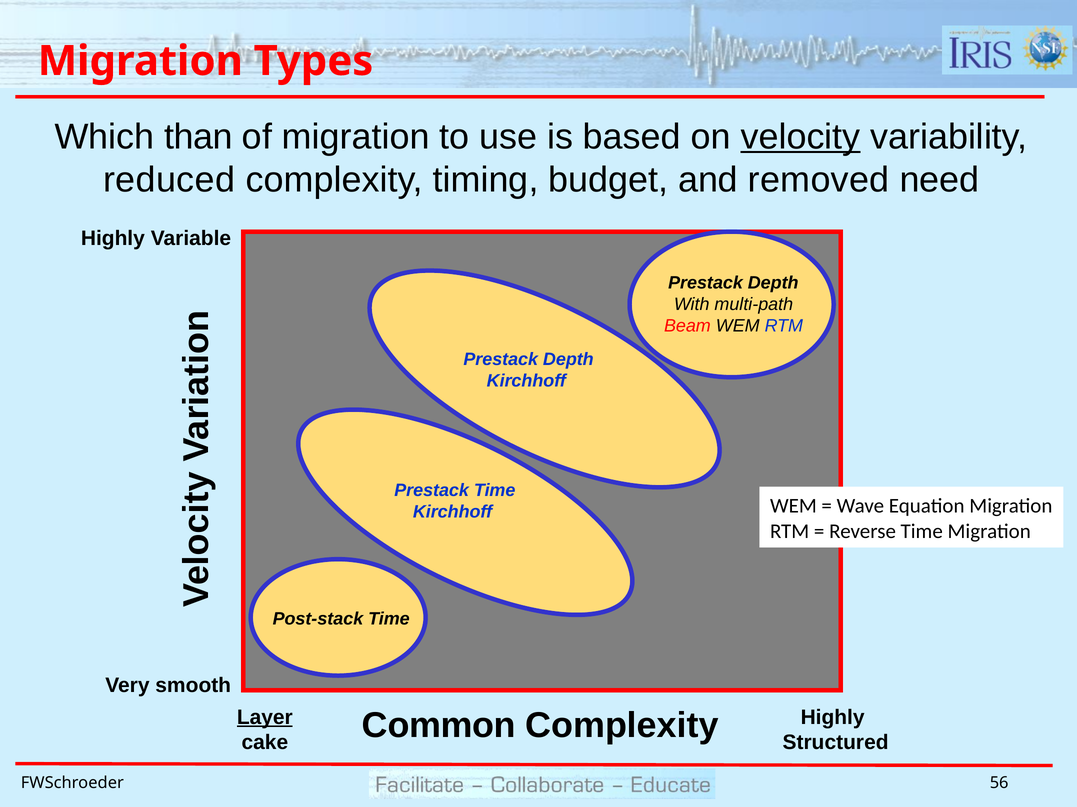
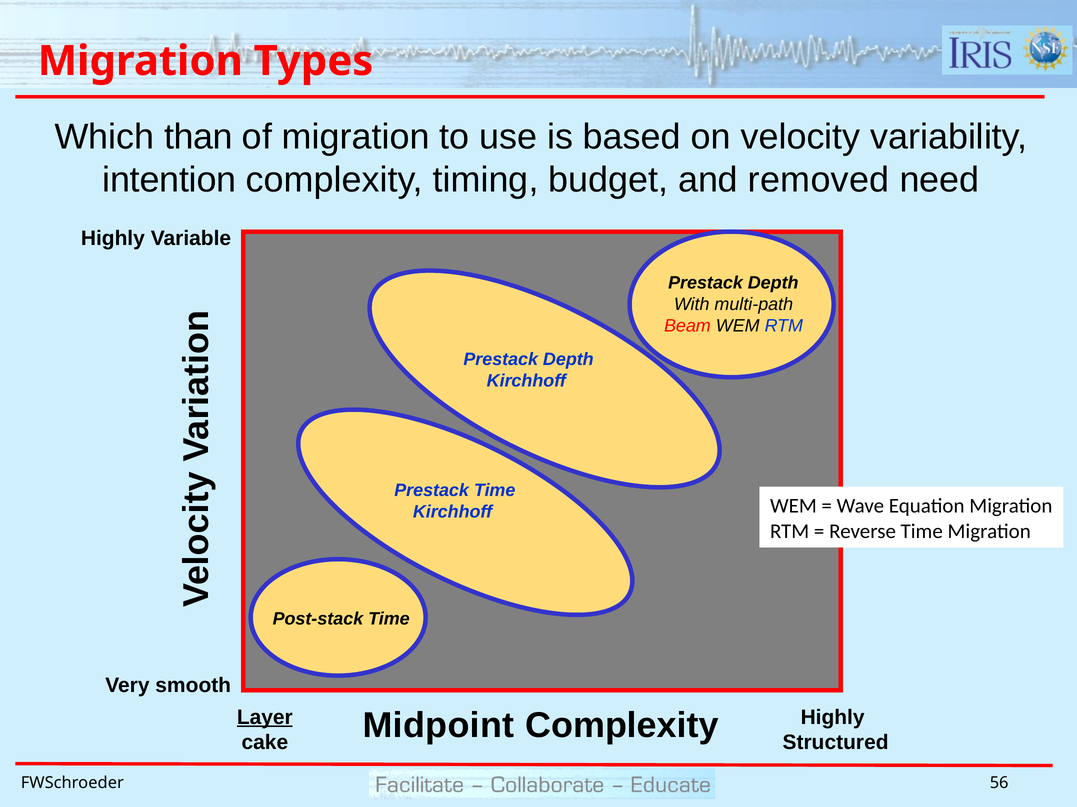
velocity underline: present -> none
reduced: reduced -> intention
Common: Common -> Midpoint
